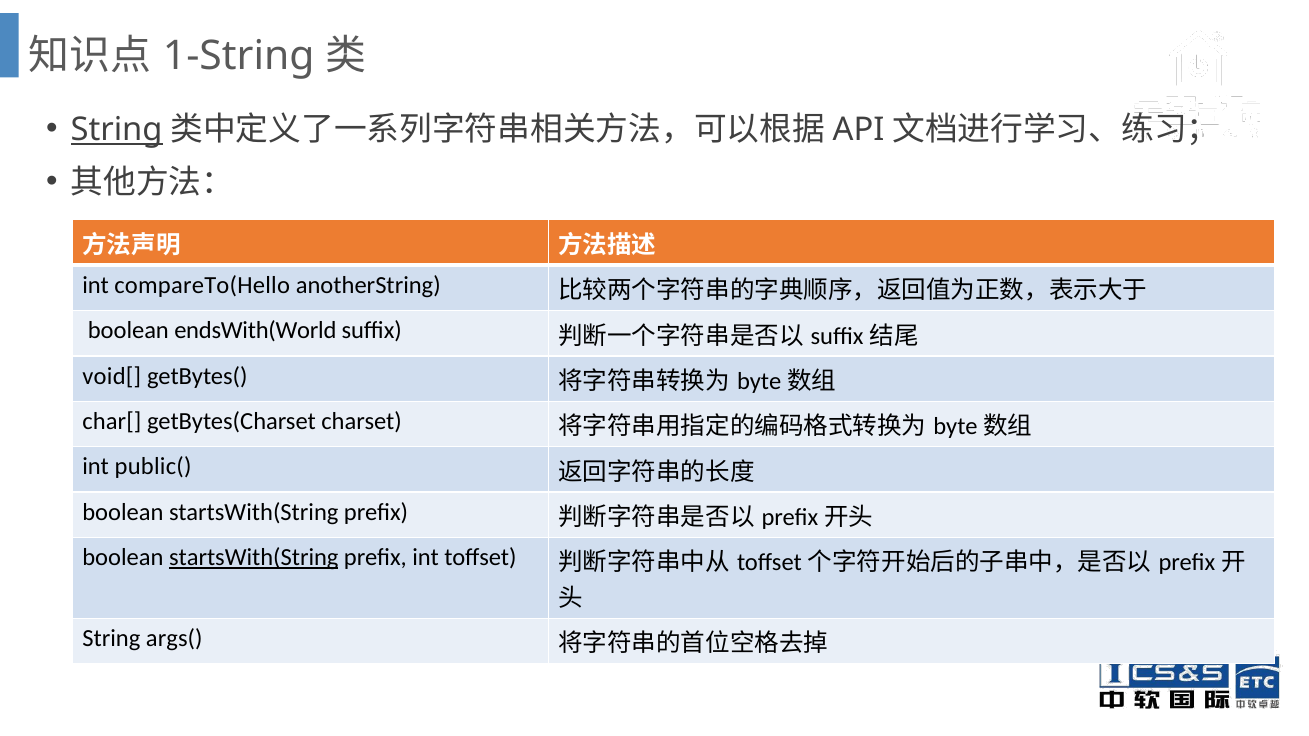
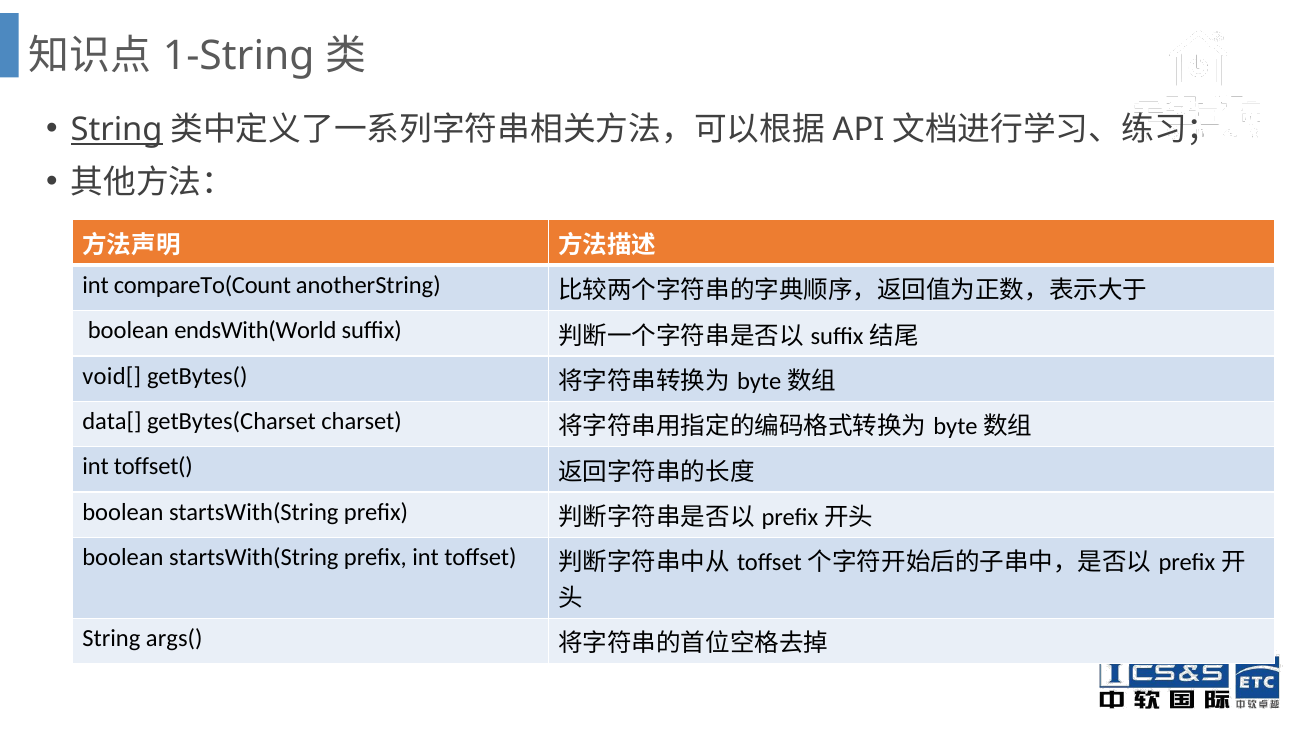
compareTo(Hello: compareTo(Hello -> compareTo(Count
char[: char[ -> data[
public(: public( -> toffset(
startsWith(String at (254, 558) underline: present -> none
